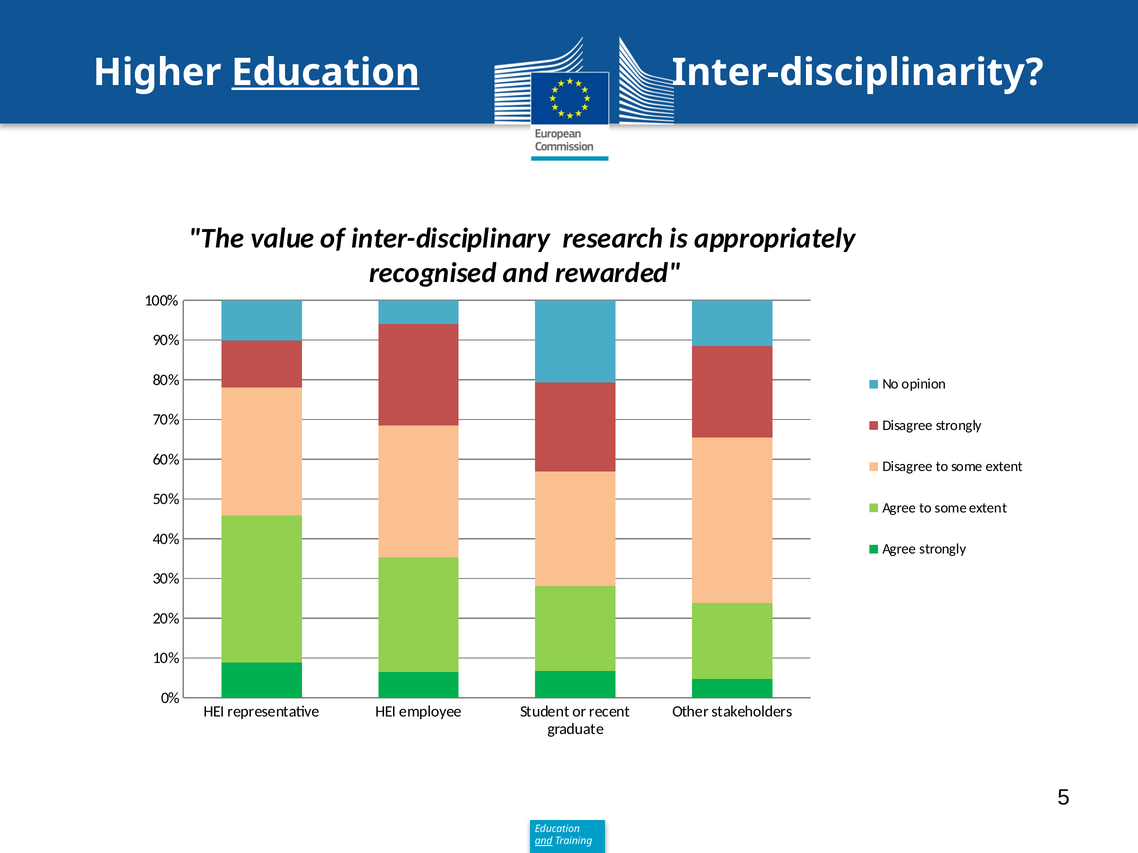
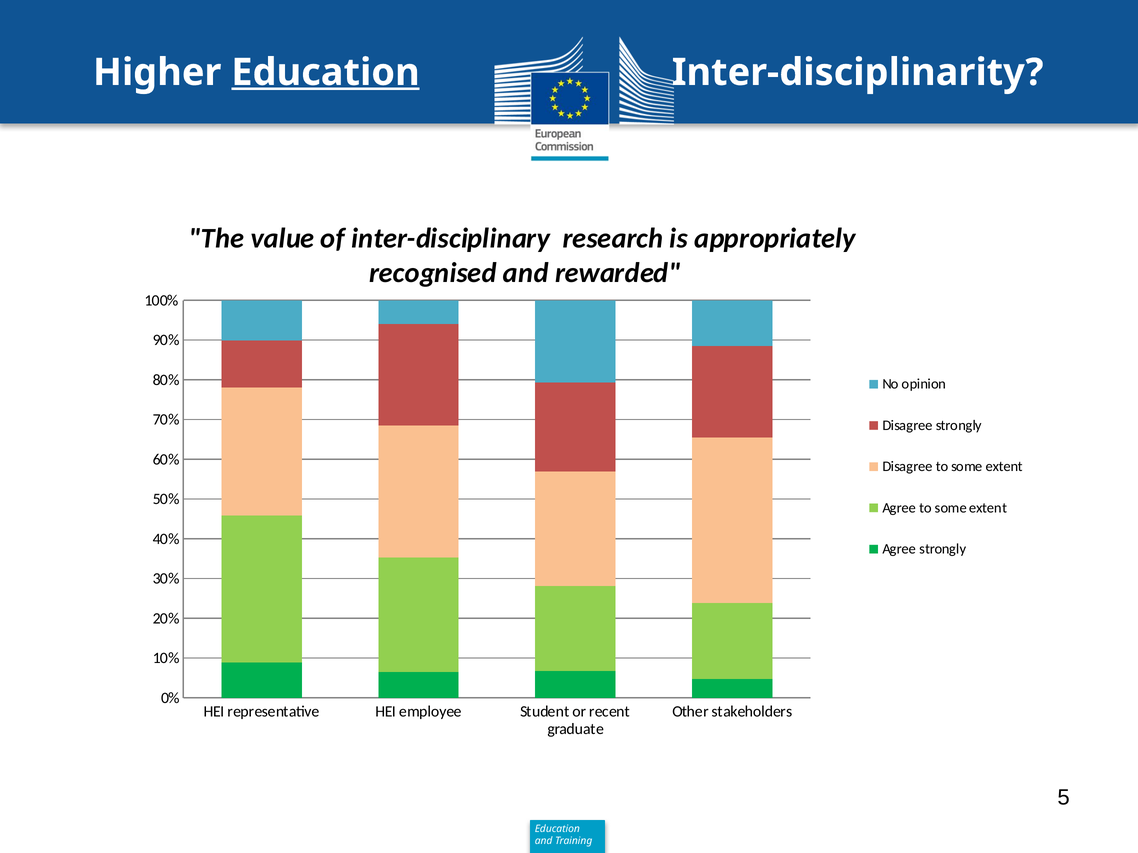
and at (544, 842) underline: present -> none
